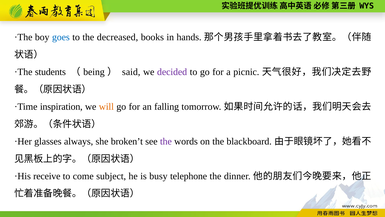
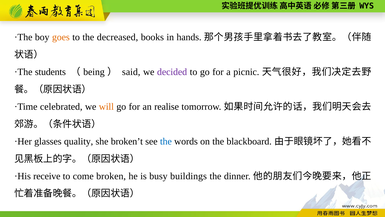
goes colour: blue -> orange
inspiration: inspiration -> celebrated
falling: falling -> realise
always: always -> quality
the at (166, 141) colour: purple -> blue
subject: subject -> broken
telephone: telephone -> buildings
